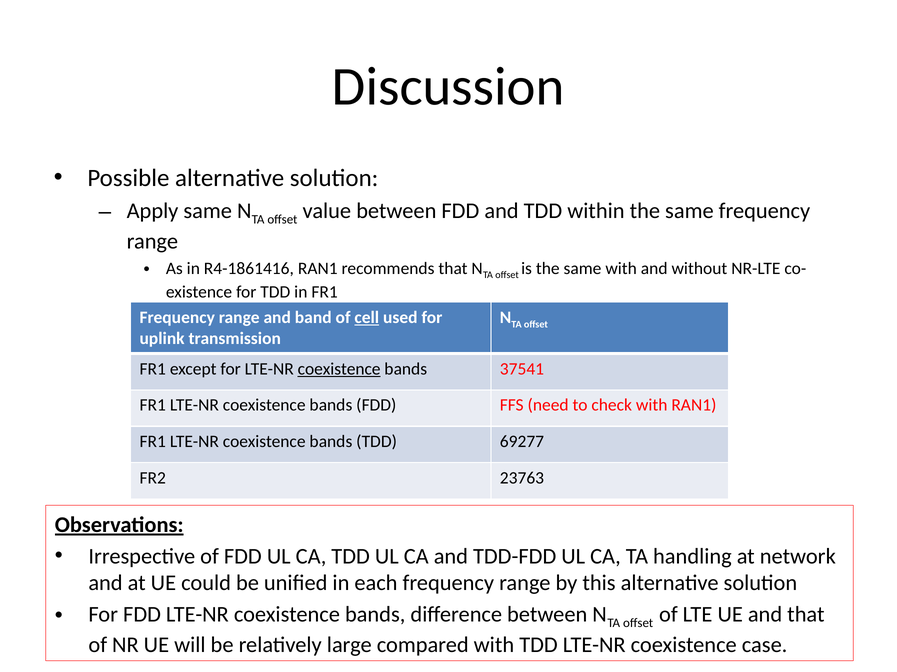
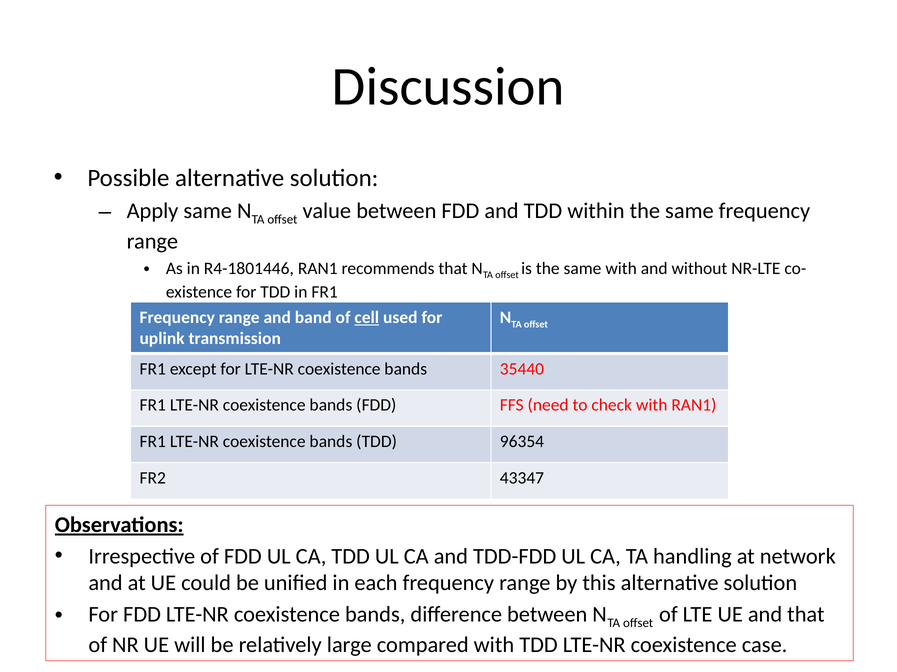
R4-1861416: R4-1861416 -> R4-1801446
coexistence at (339, 369) underline: present -> none
37541: 37541 -> 35440
69277: 69277 -> 96354
23763: 23763 -> 43347
